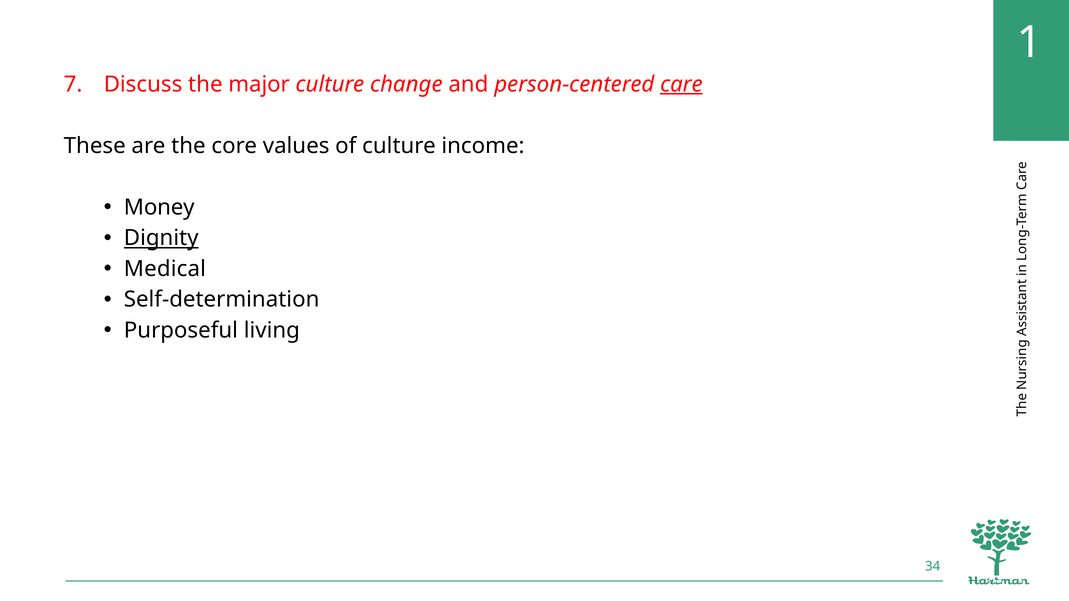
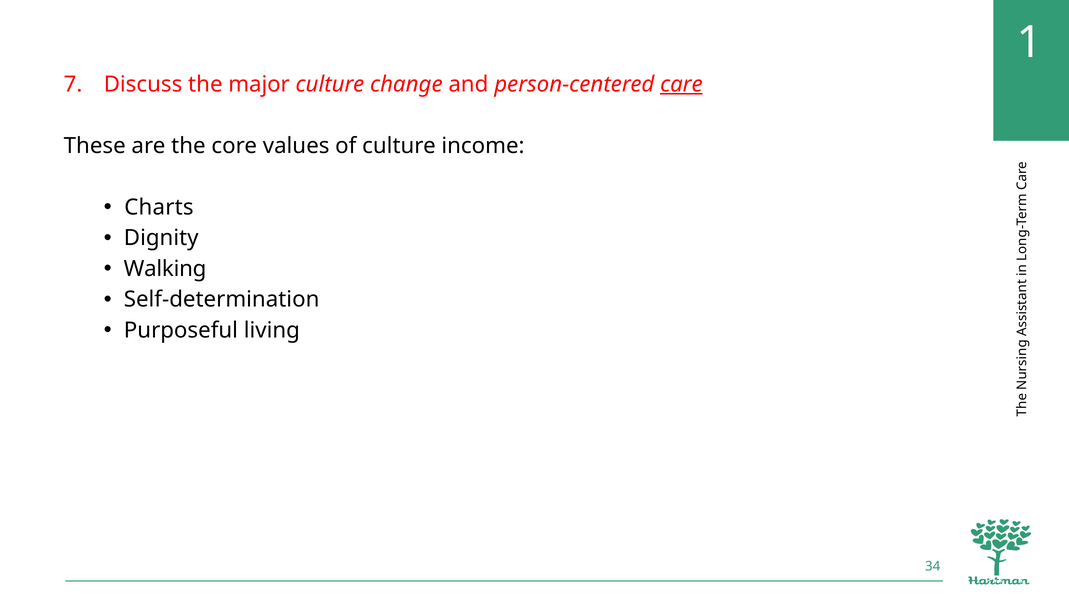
Money: Money -> Charts
Dignity underline: present -> none
Medical: Medical -> Walking
